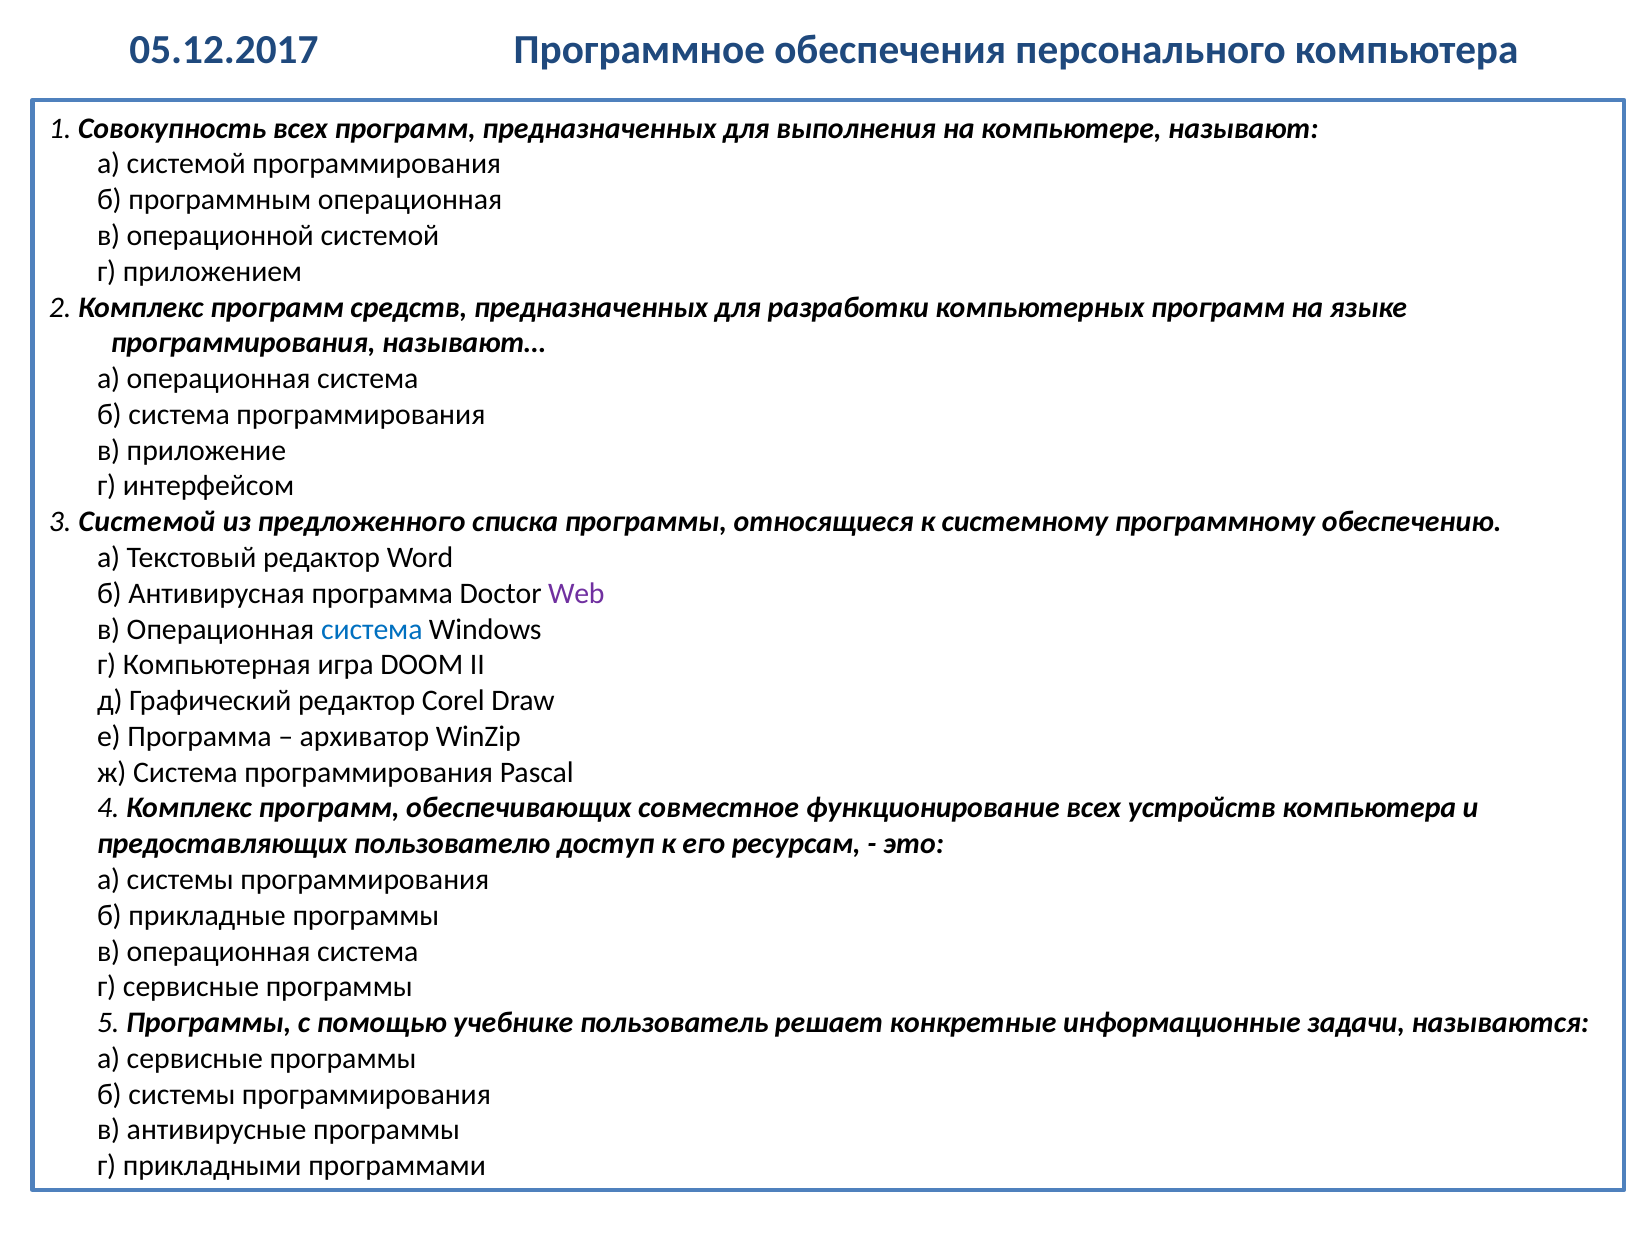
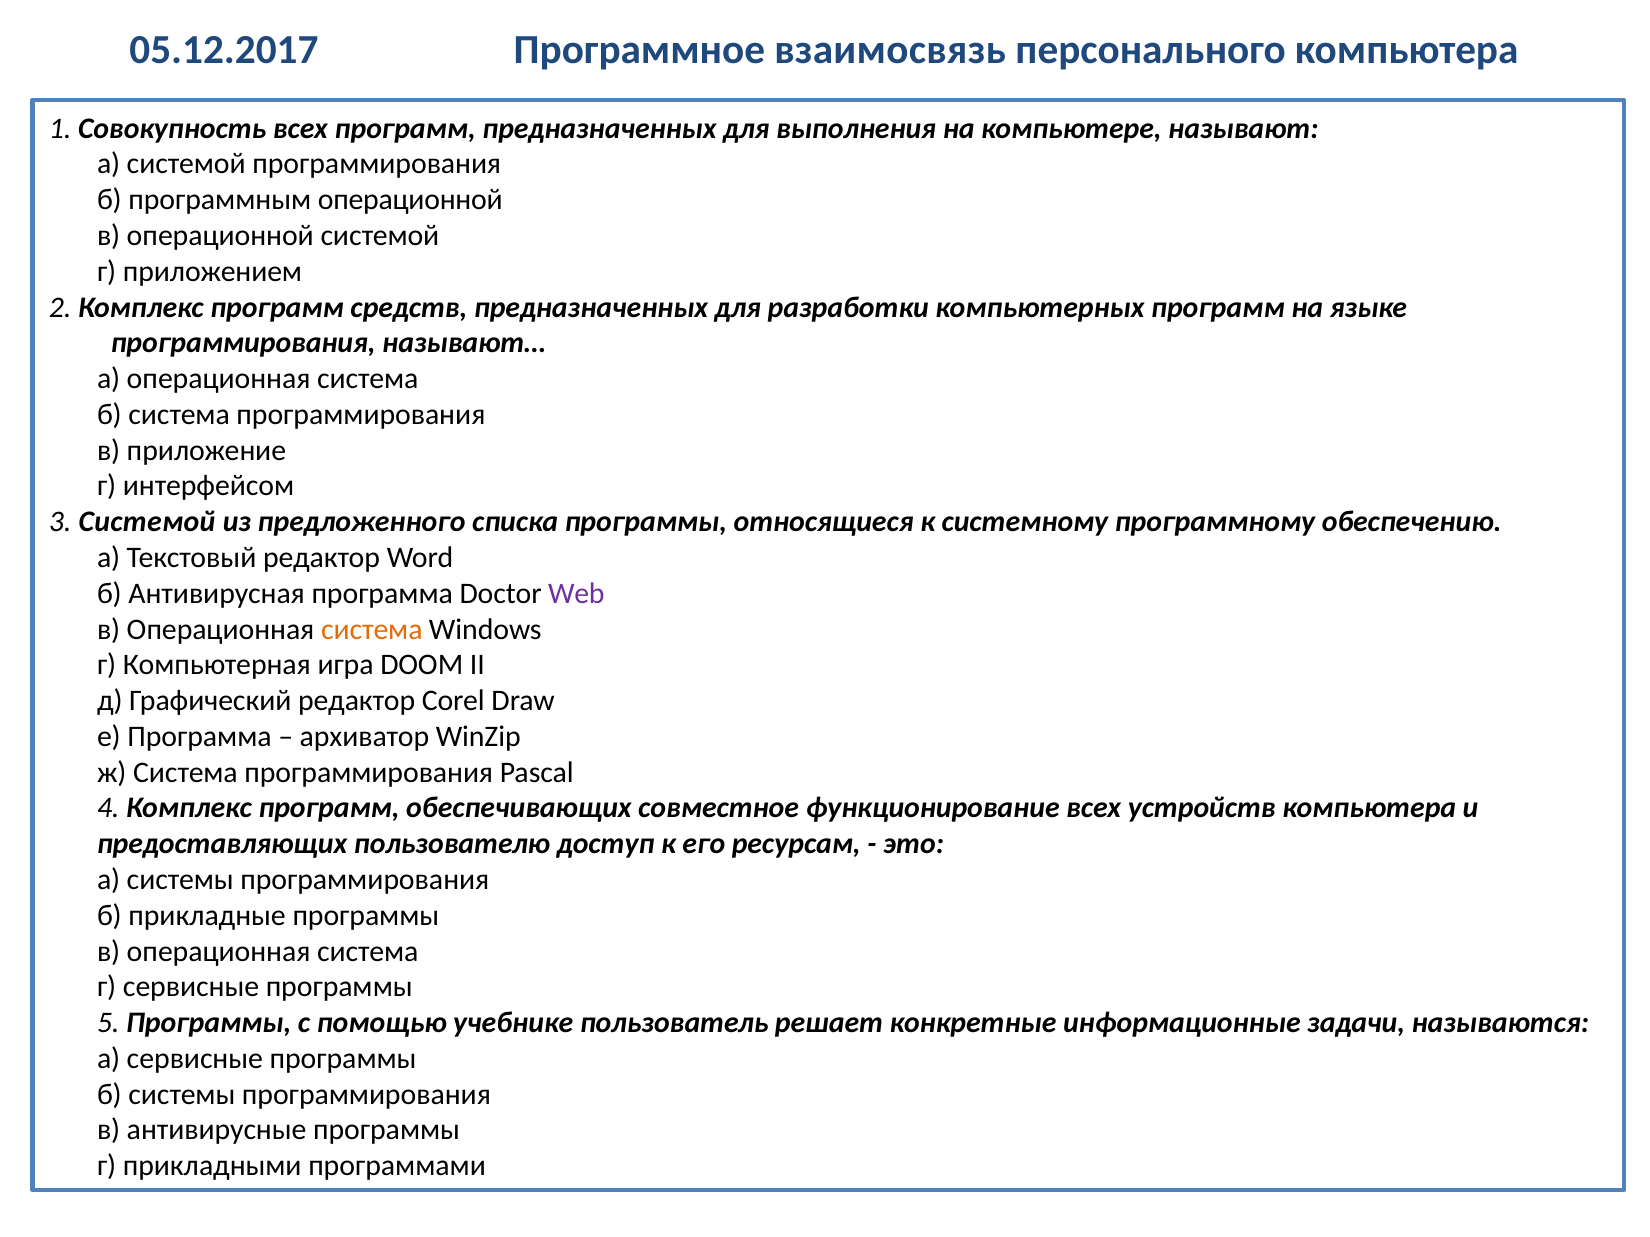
обеспечения: обеспечения -> взаимосвязь
программным операционная: операционная -> операционной
система at (372, 629) colour: blue -> orange
